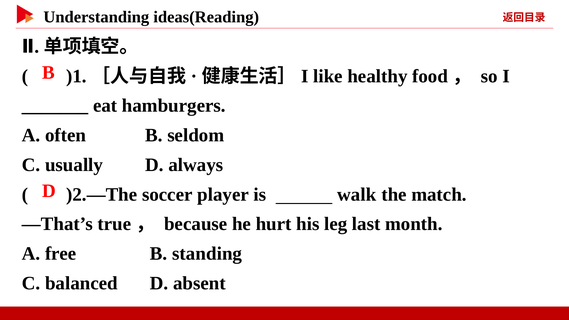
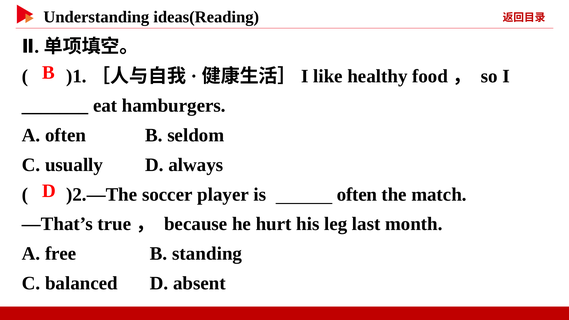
is walk: walk -> often
